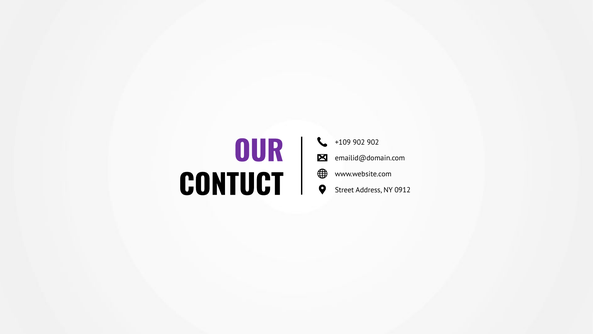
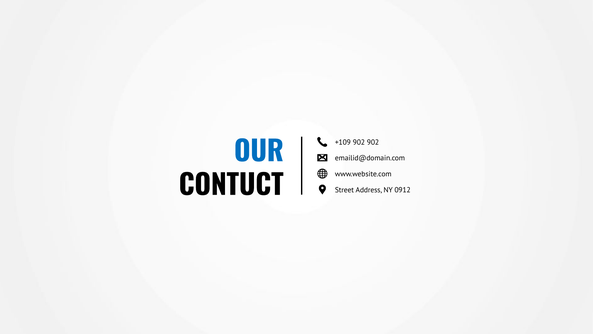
OUR colour: purple -> blue
